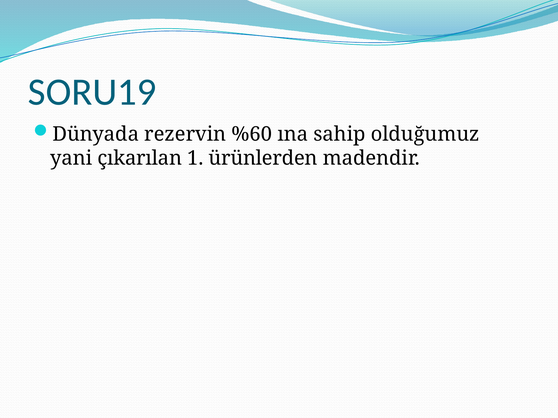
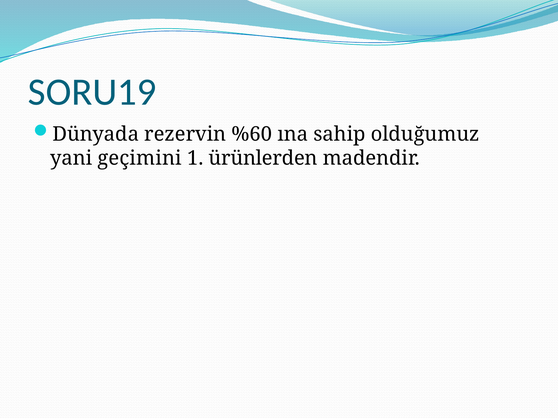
çıkarılan: çıkarılan -> geçimini
